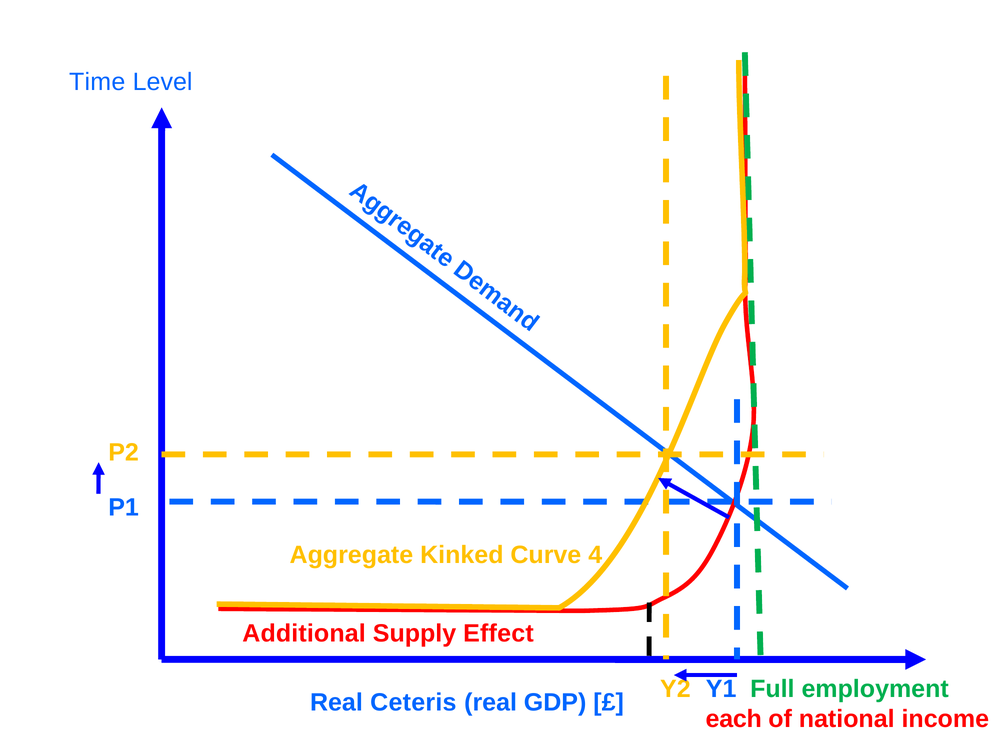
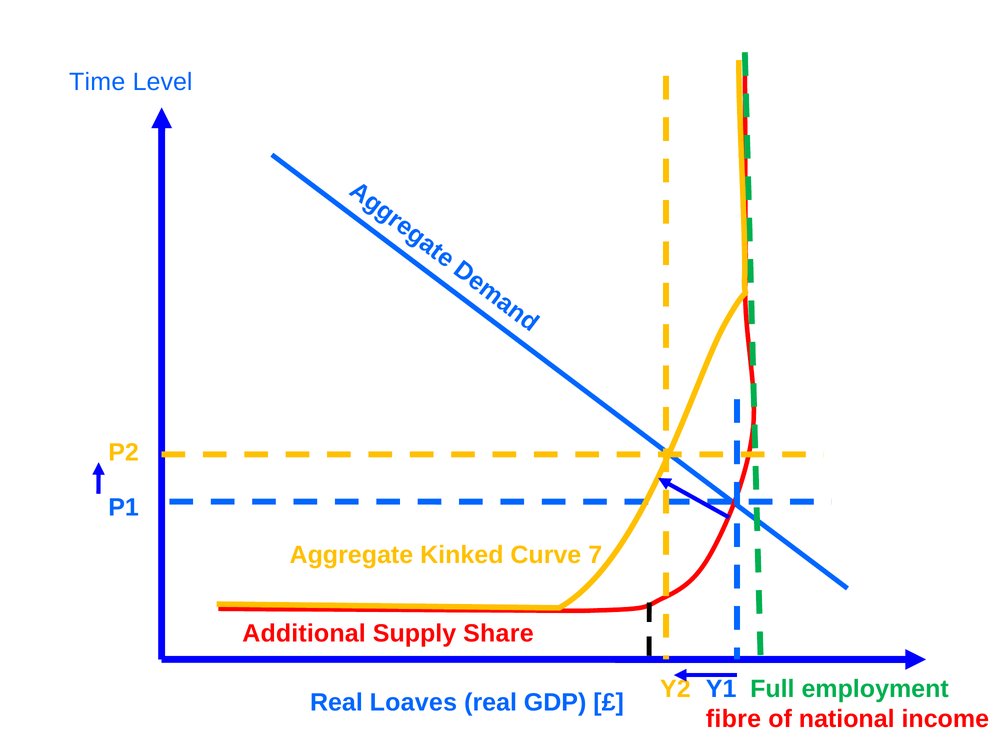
4: 4 -> 7
Effect: Effect -> Share
Ceteris: Ceteris -> Loaves
each: each -> fibre
